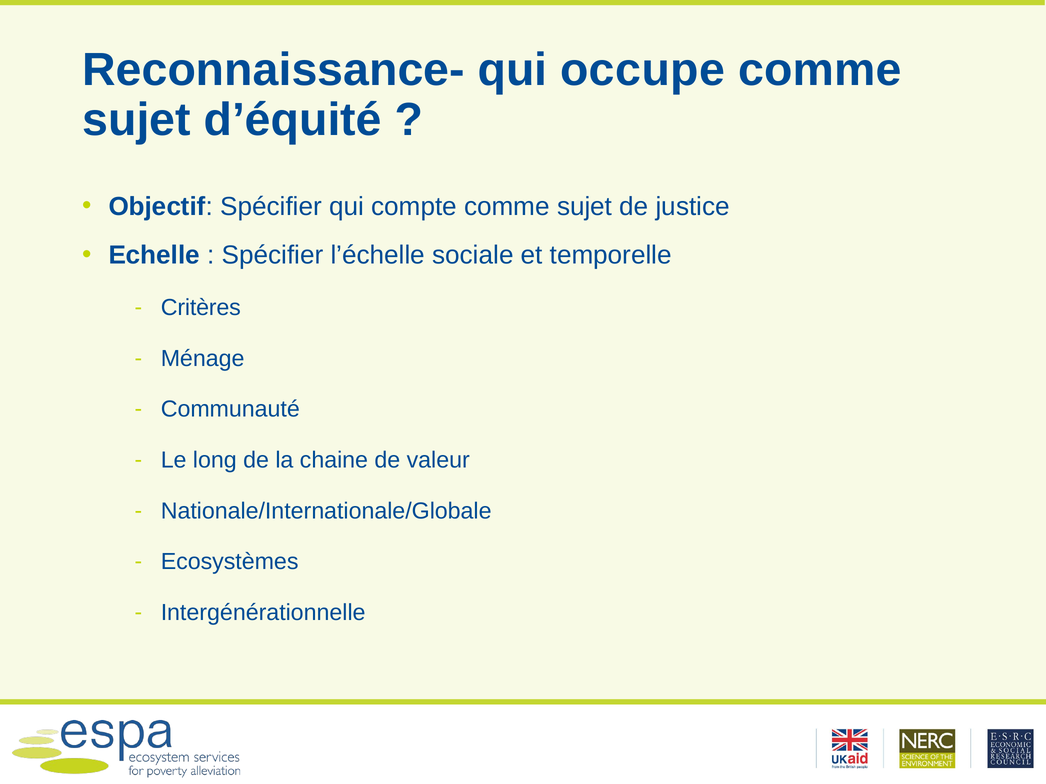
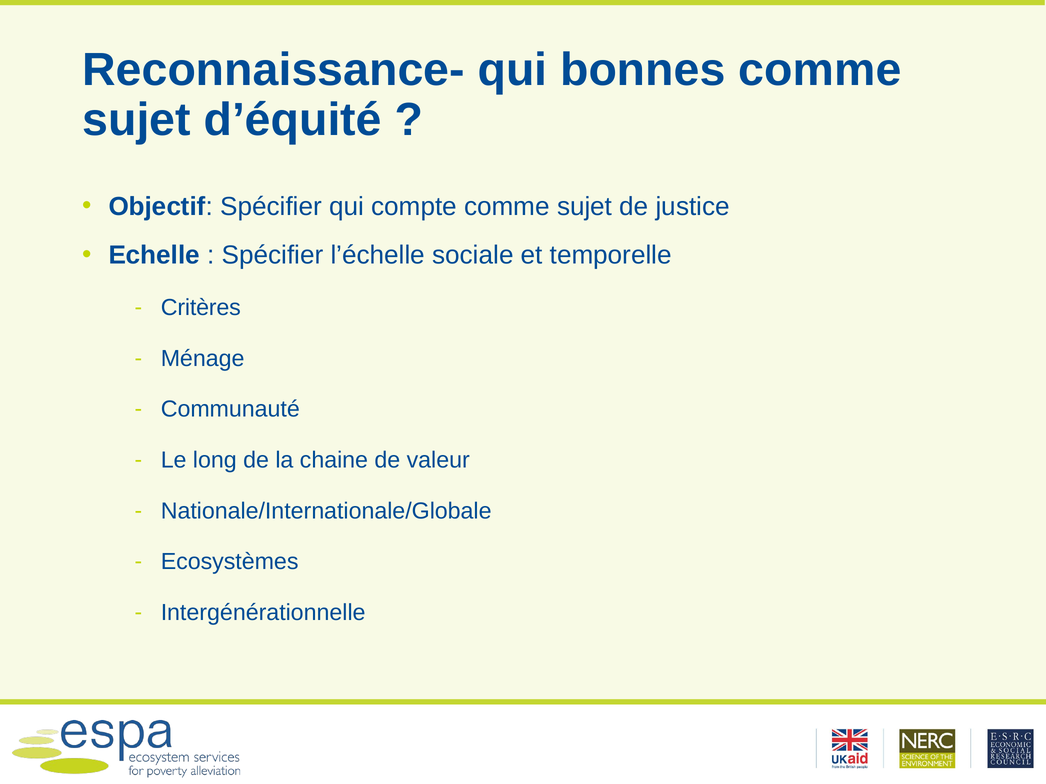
occupe: occupe -> bonnes
